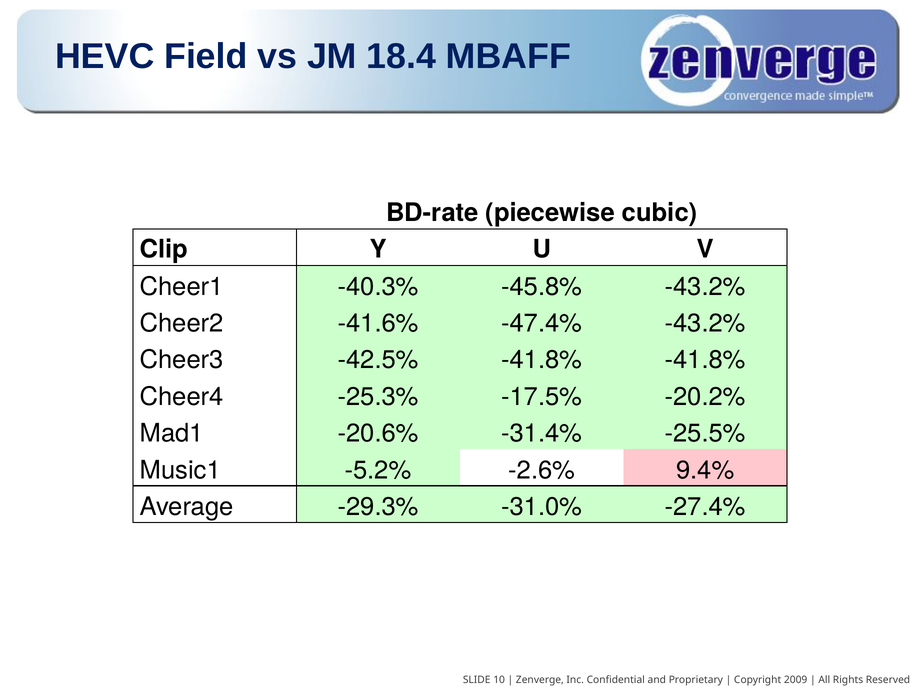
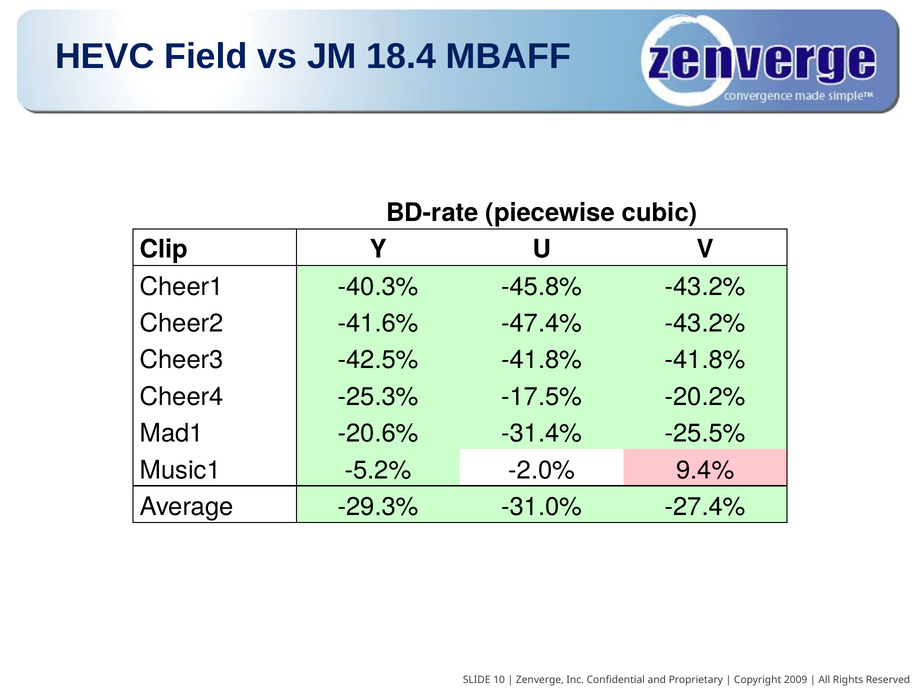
-2.6%: -2.6% -> -2.0%
